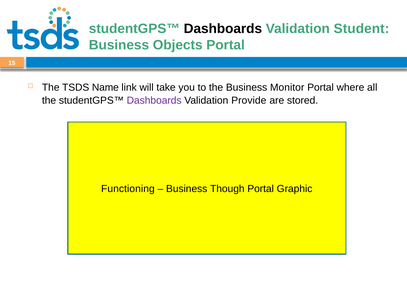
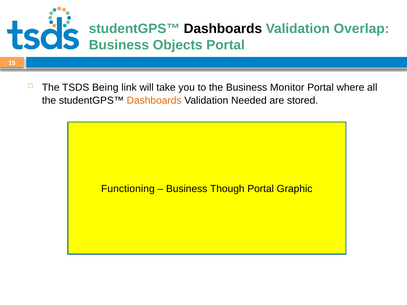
Student: Student -> Overlap
Name: Name -> Being
Dashboards at (154, 100) colour: purple -> orange
Provide: Provide -> Needed
